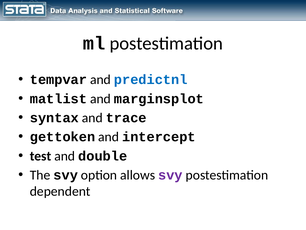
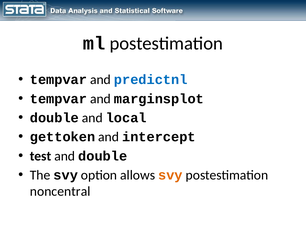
matlist at (58, 99): matlist -> tempvar
syntax at (54, 118): syntax -> double
trace: trace -> local
svy at (170, 175) colour: purple -> orange
dependent: dependent -> noncentral
